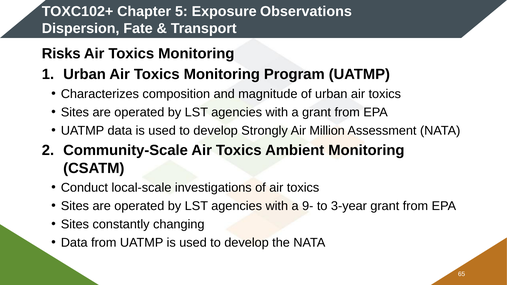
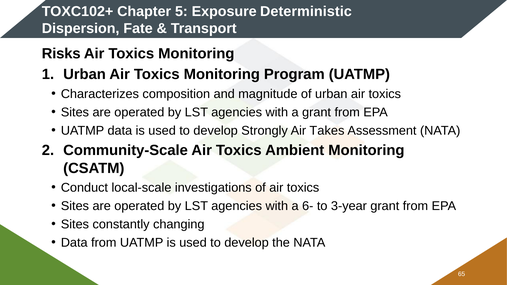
Observations: Observations -> Deterministic
Million: Million -> Takes
9-: 9- -> 6-
